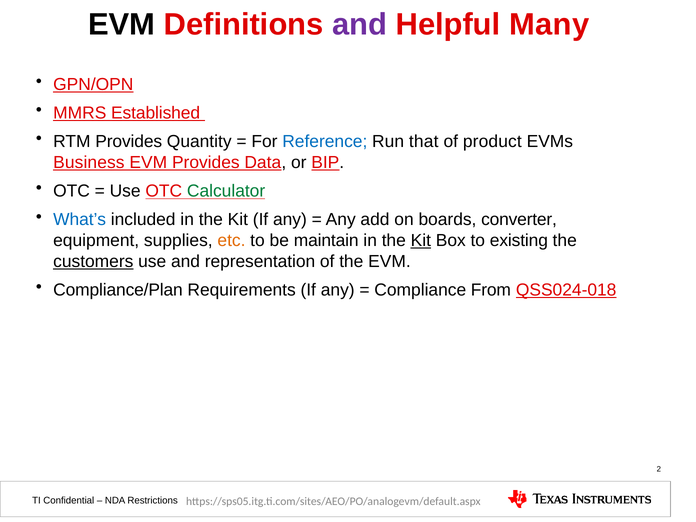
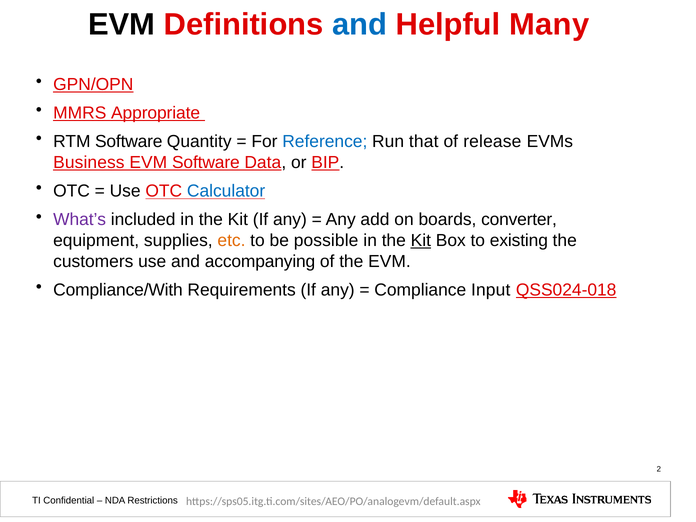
and at (360, 24) colour: purple -> blue
Established: Established -> Appropriate
RTM Provides: Provides -> Software
product: product -> release
EVM Provides: Provides -> Software
Calculator colour: green -> blue
What’s colour: blue -> purple
maintain: maintain -> possible
customers underline: present -> none
representation: representation -> accompanying
Compliance/Plan: Compliance/Plan -> Compliance/With
From: From -> Input
